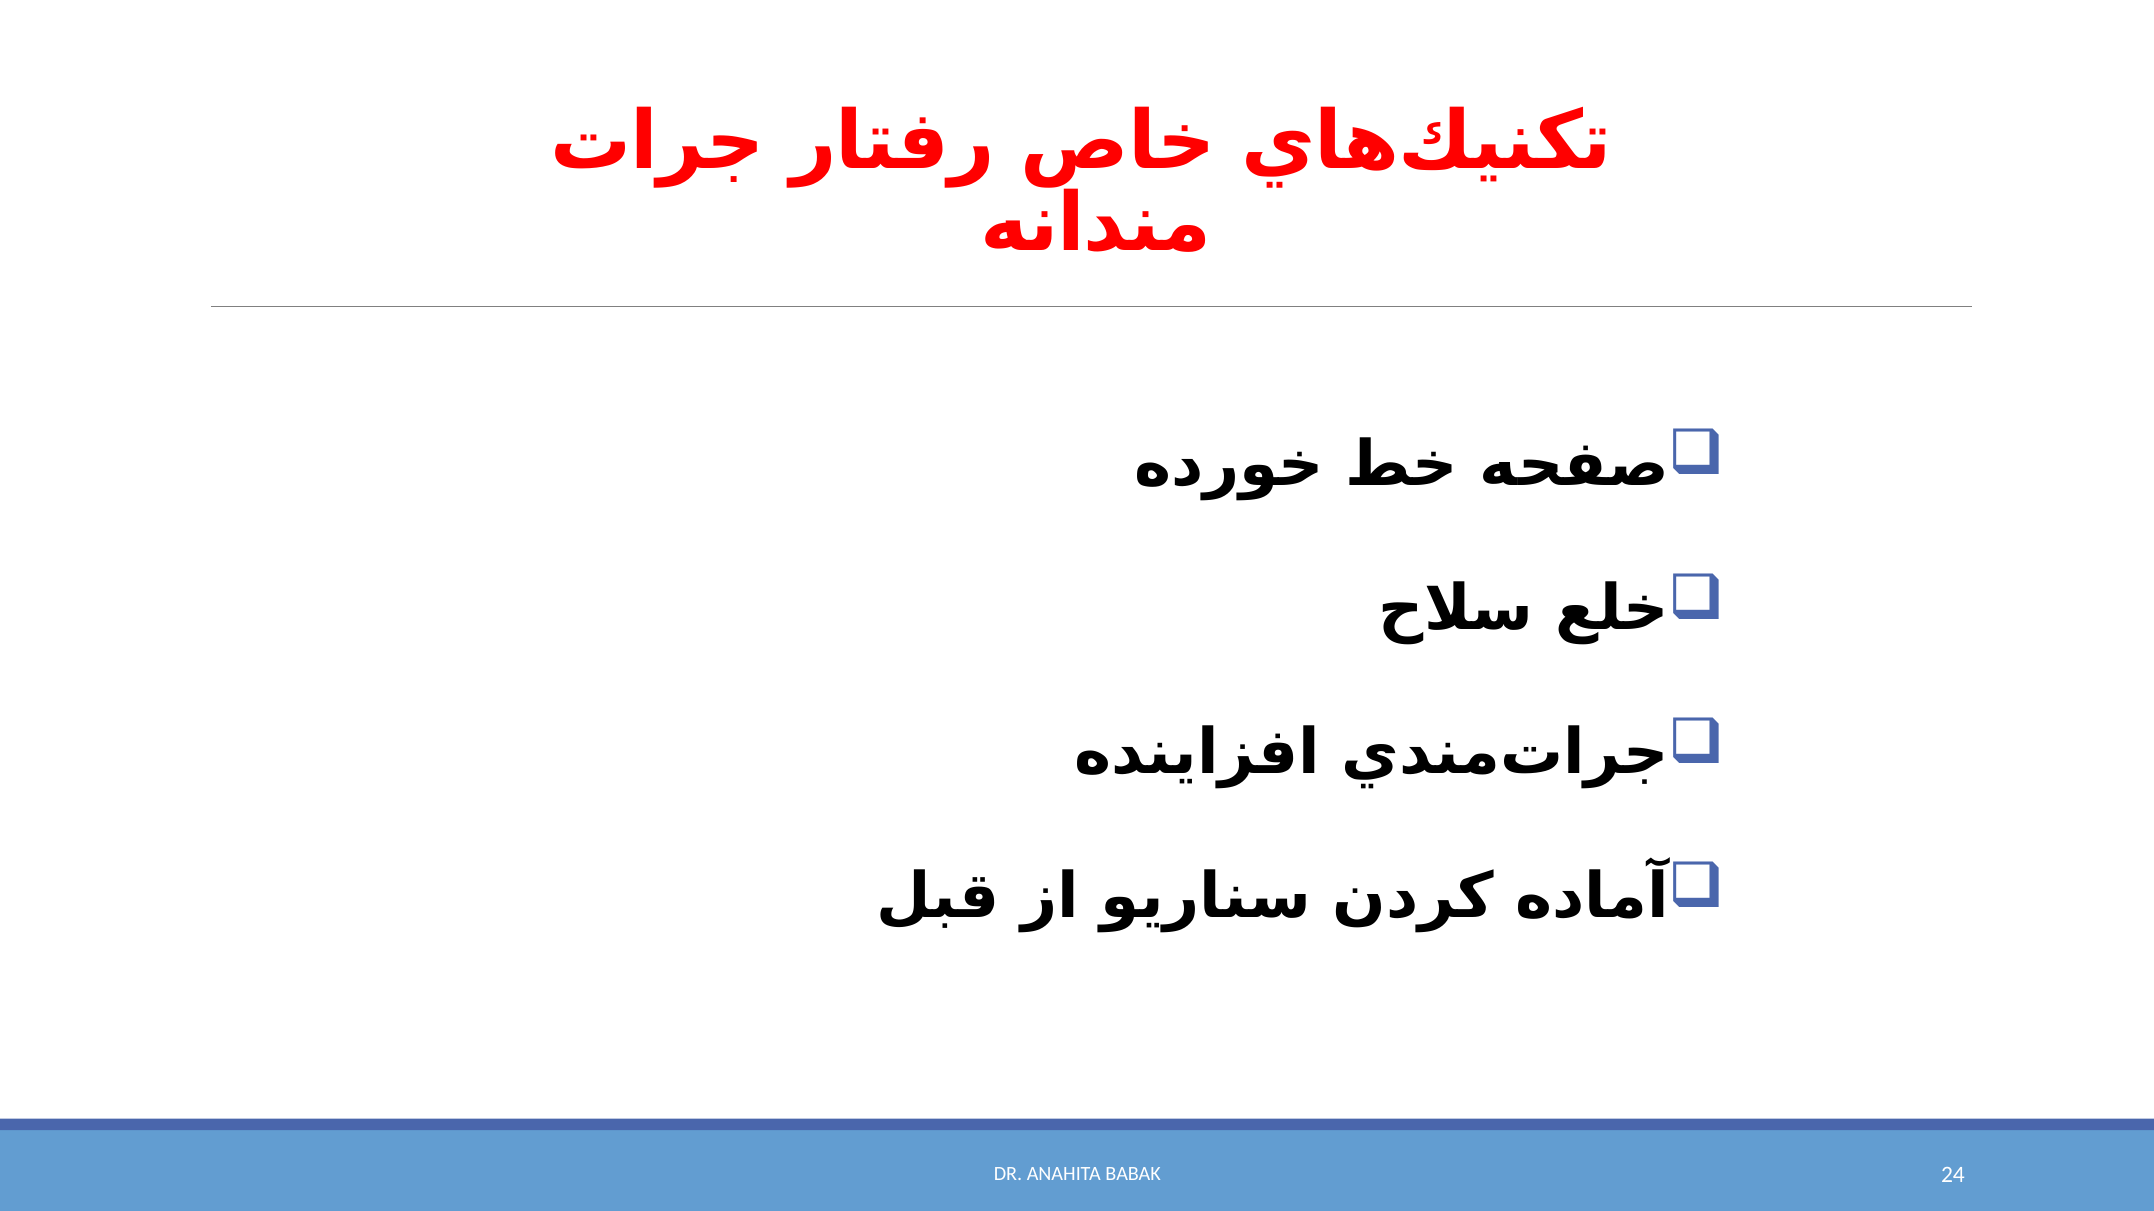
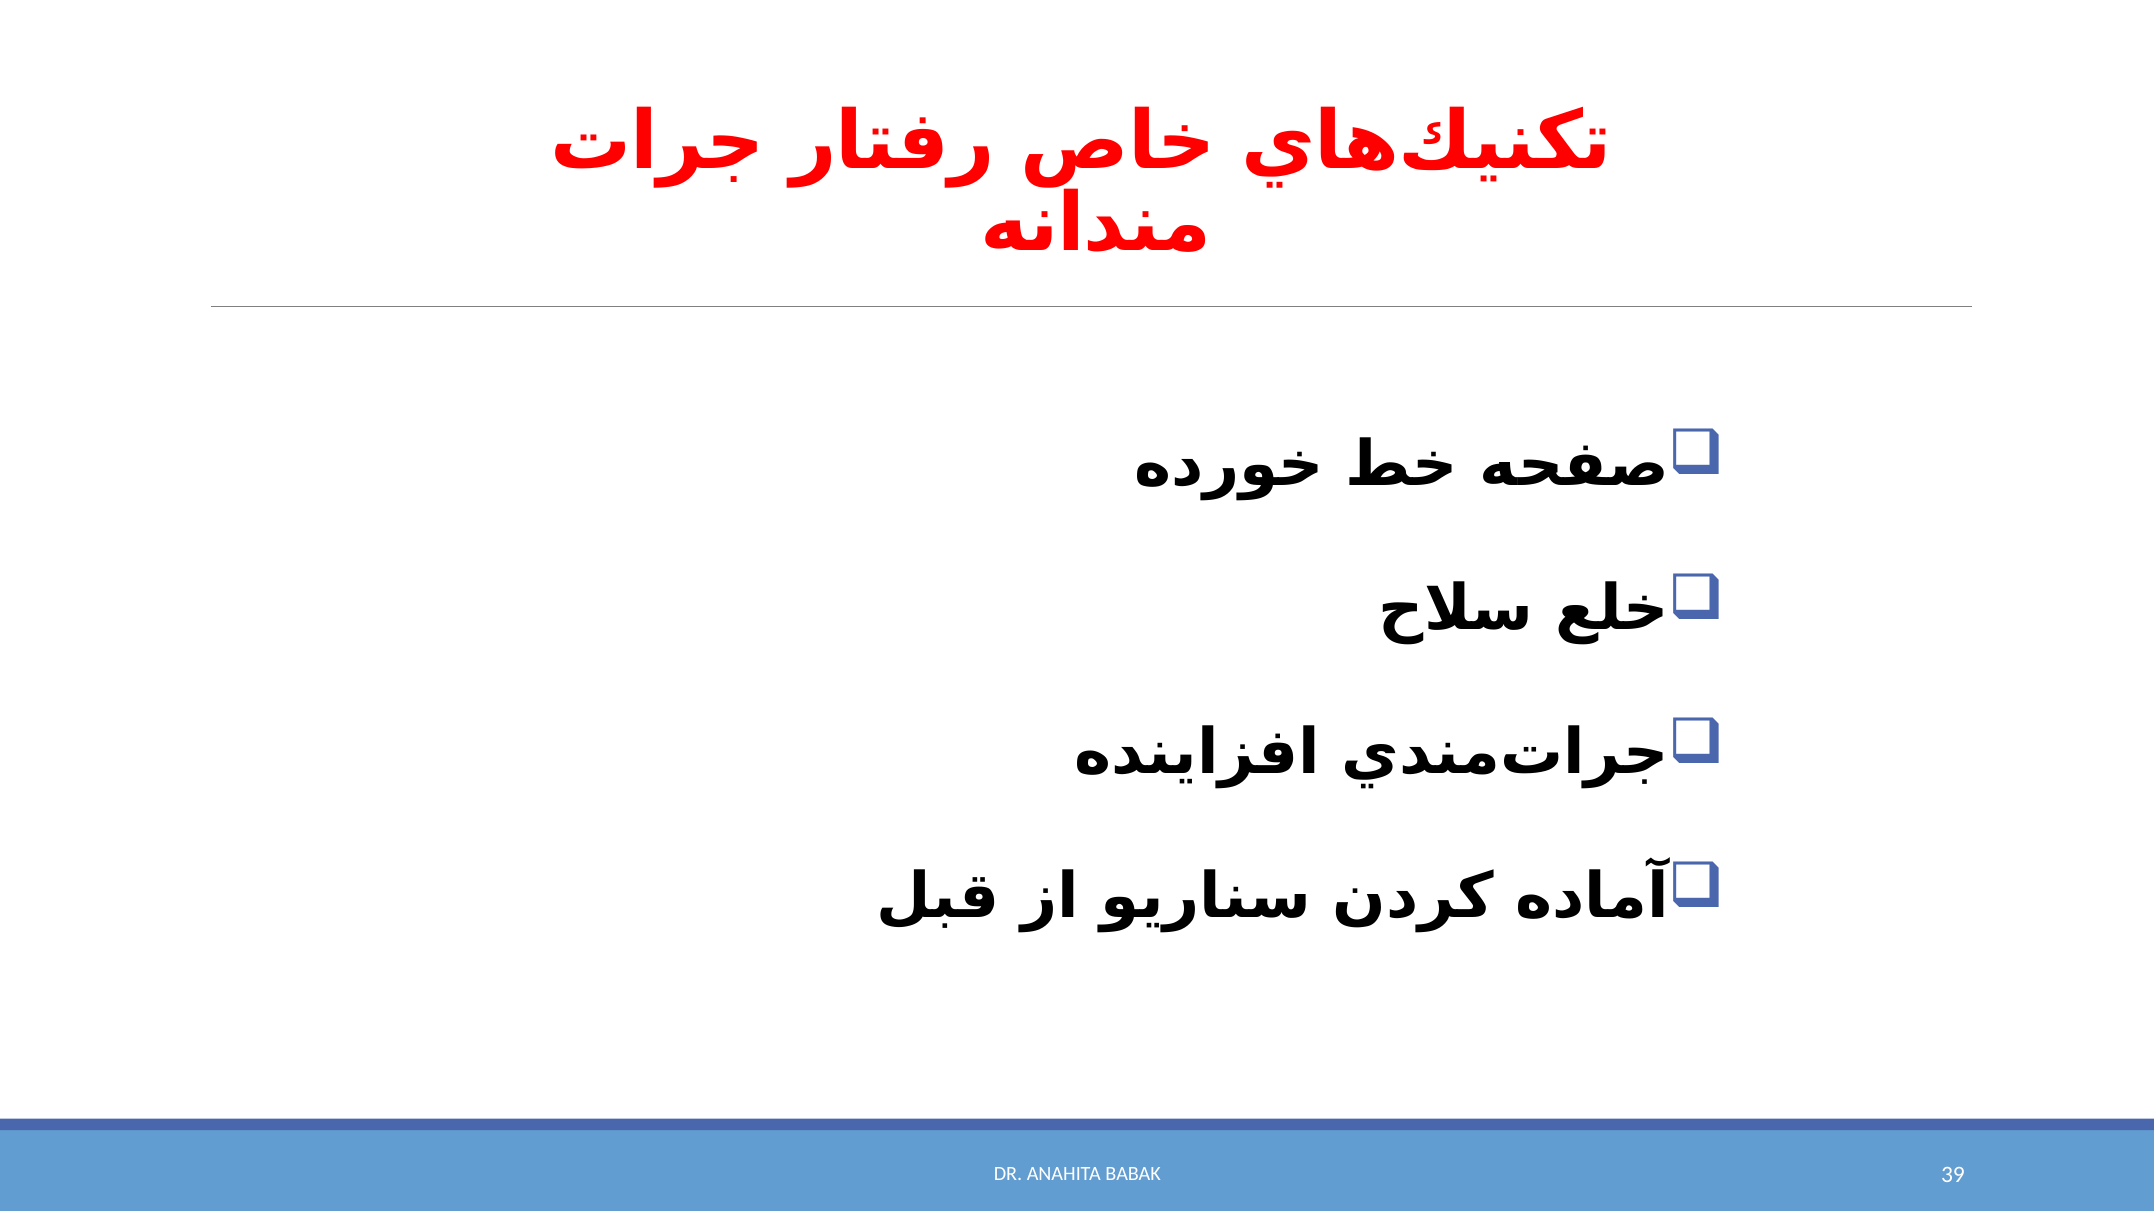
24: 24 -> 39
